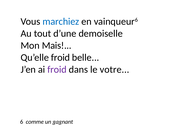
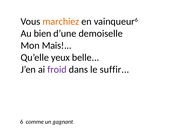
marchiez colour: blue -> orange
tout: tout -> bien
Qu’elle froid: froid -> yeux
votre: votre -> suffir
